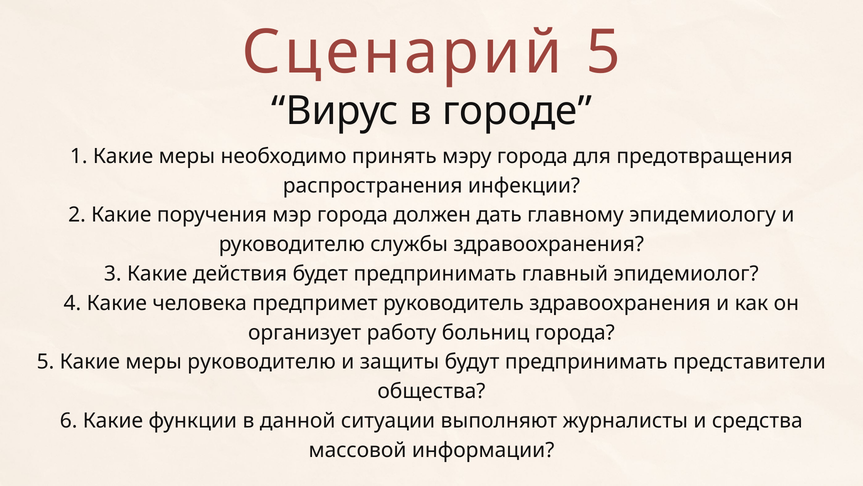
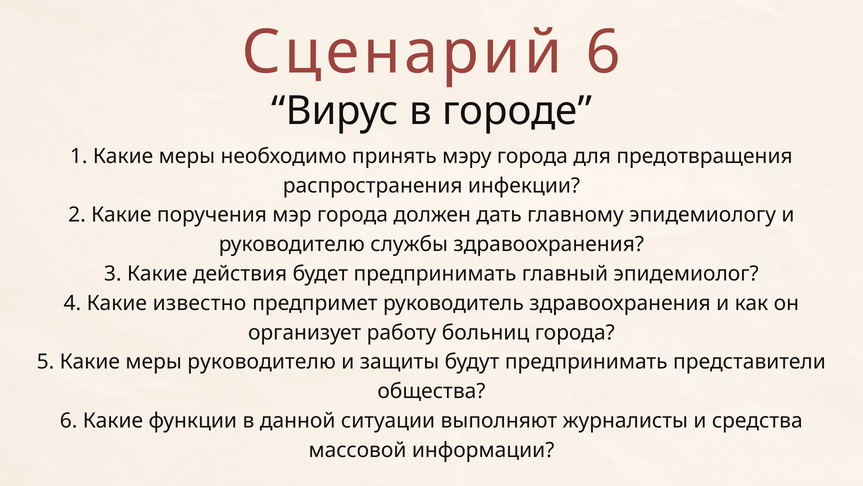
Сценарий 5: 5 -> 6
человека: человека -> известно
